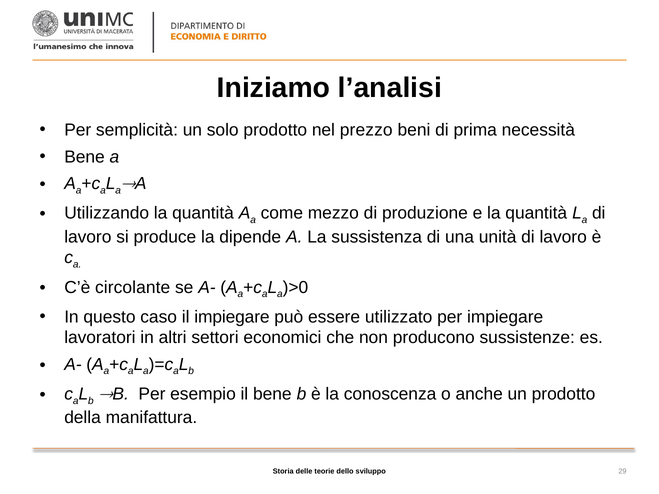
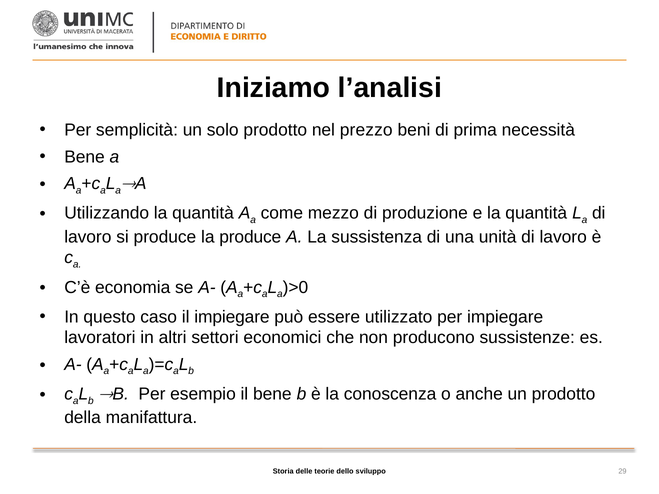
la dipende: dipende -> produce
circolante: circolante -> economia
